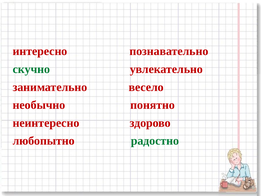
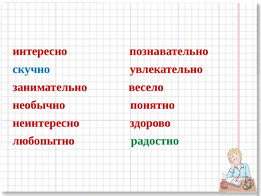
скучно colour: green -> blue
